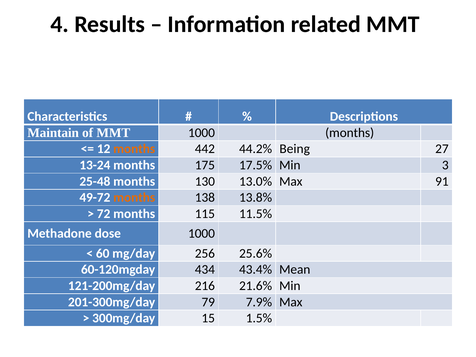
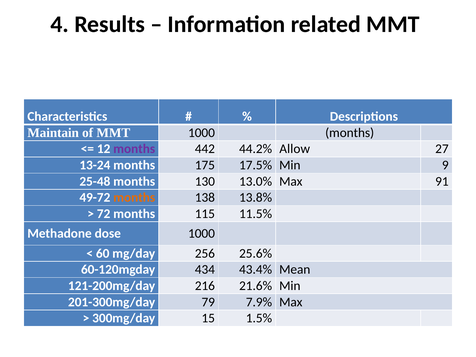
months at (134, 149) colour: orange -> purple
Being: Being -> Allow
3: 3 -> 9
